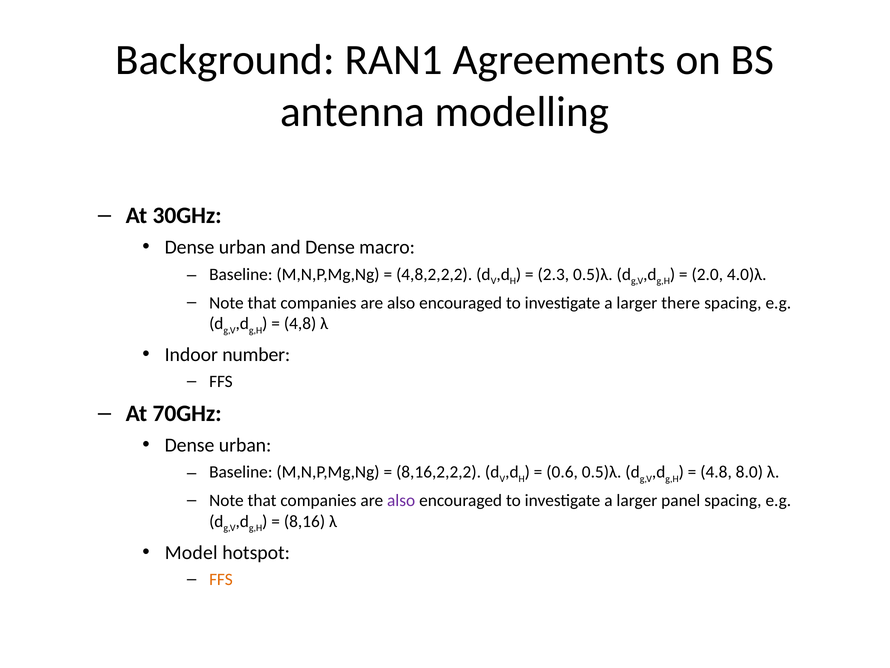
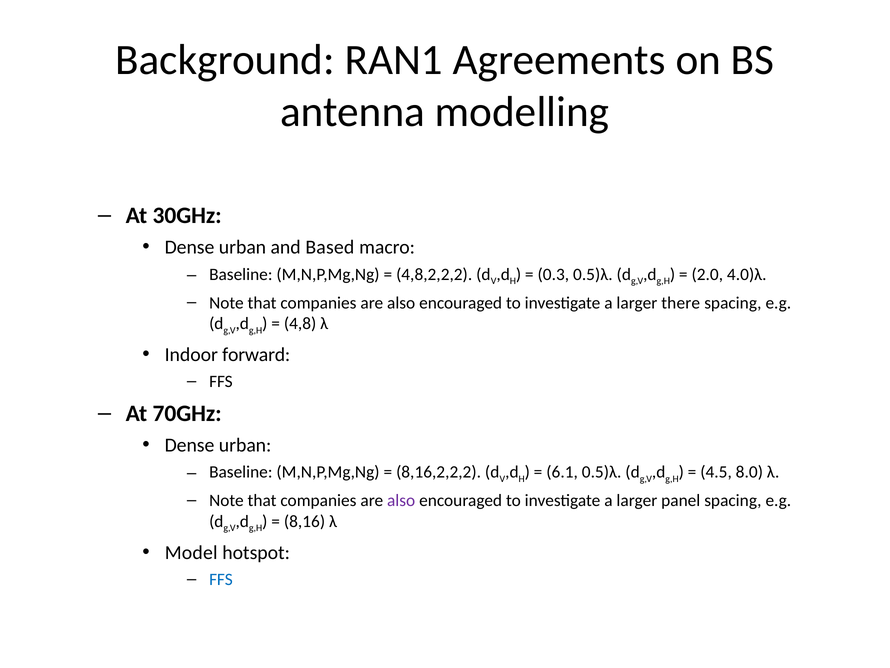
and Dense: Dense -> Based
2.3: 2.3 -> 0.3
number: number -> forward
0.6: 0.6 -> 6.1
4.8: 4.8 -> 4.5
FFS at (221, 579) colour: orange -> blue
